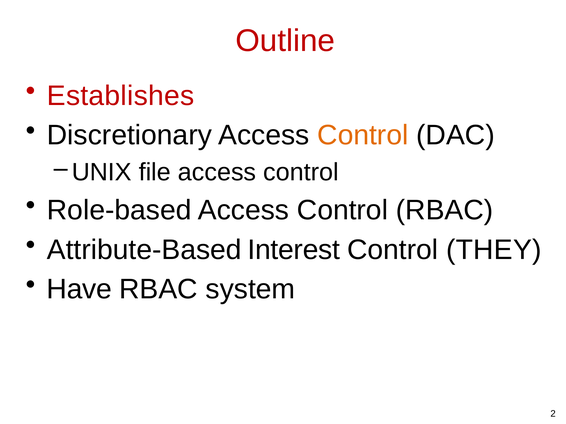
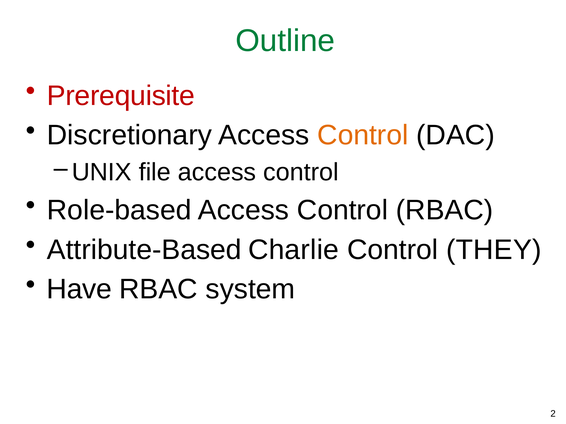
Outline colour: red -> green
Establishes: Establishes -> Prerequisite
Interest: Interest -> Charlie
